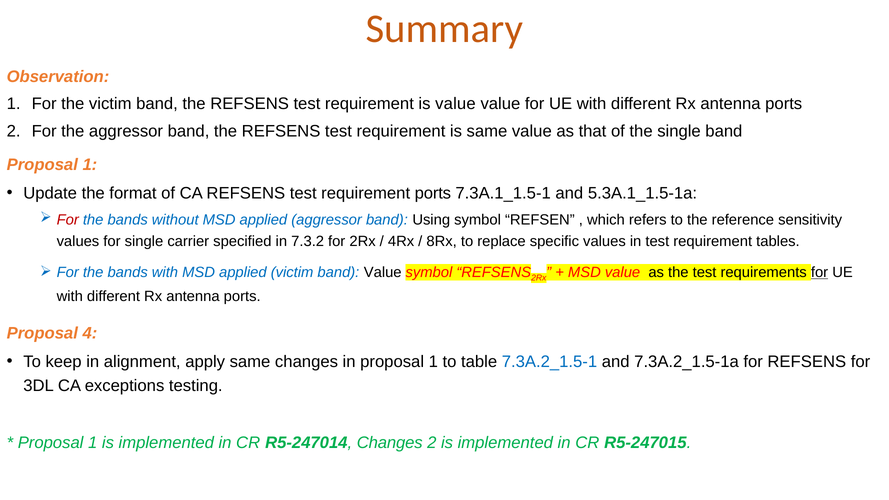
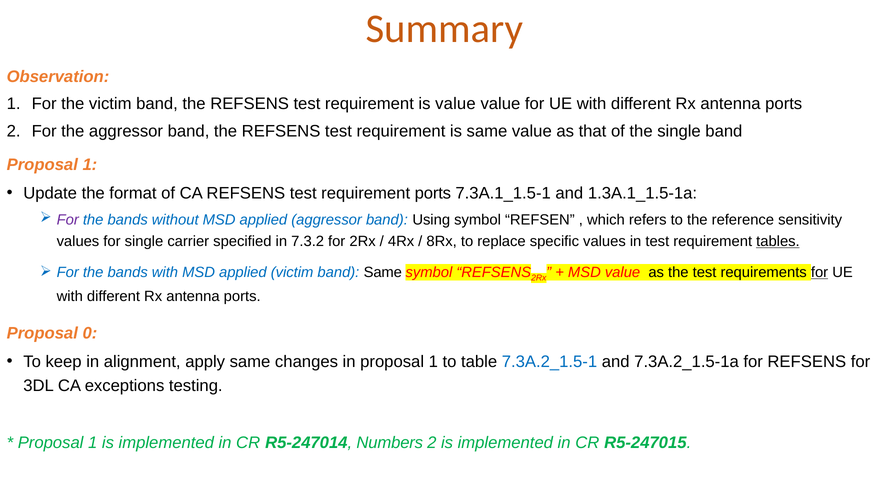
5.3A.1_1.5-1a: 5.3A.1_1.5-1a -> 1.3A.1_1.5-1a
For at (68, 220) colour: red -> purple
tables underline: none -> present
band Value: Value -> Same
4: 4 -> 0
R5-247014 Changes: Changes -> Numbers
